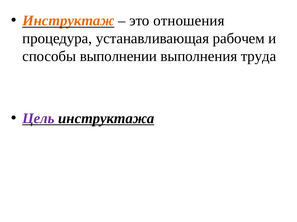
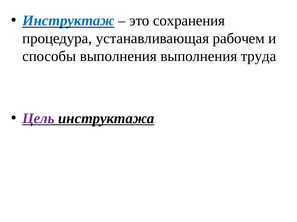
Инструктаж colour: orange -> blue
отношения: отношения -> сохранения
способы выполнении: выполнении -> выполнения
